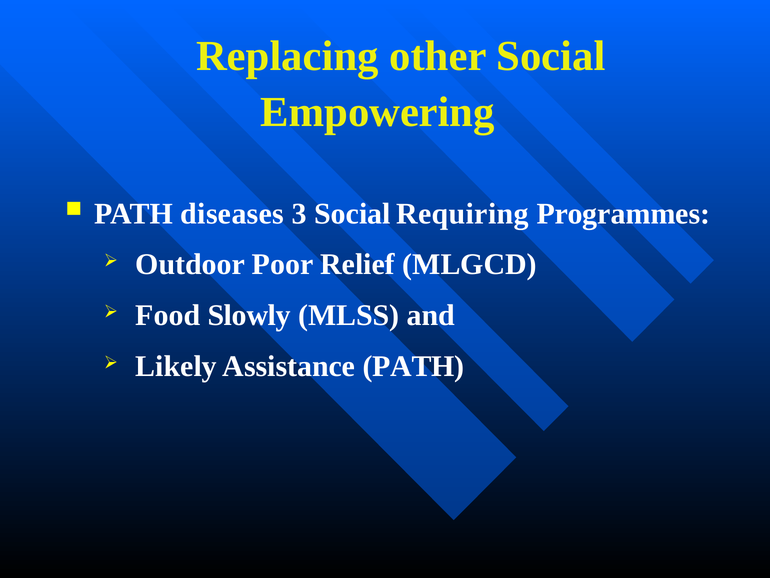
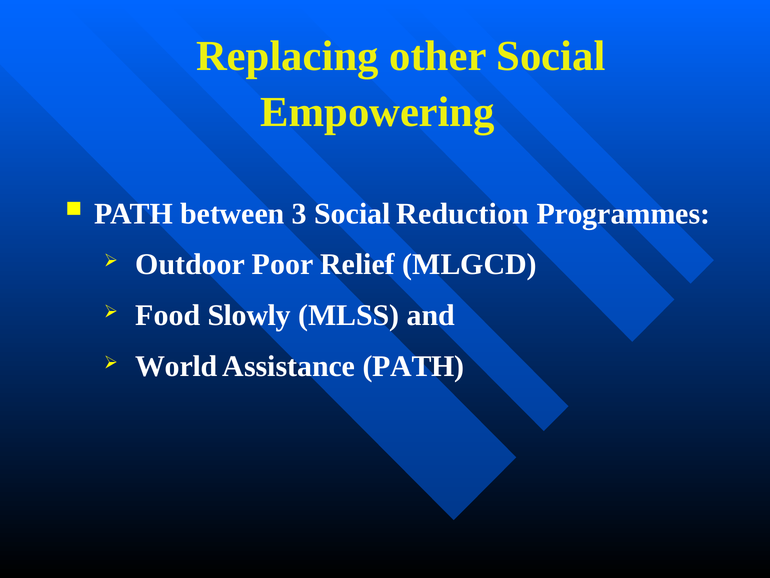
diseases: diseases -> between
Requiring: Requiring -> Reduction
Likely: Likely -> World
